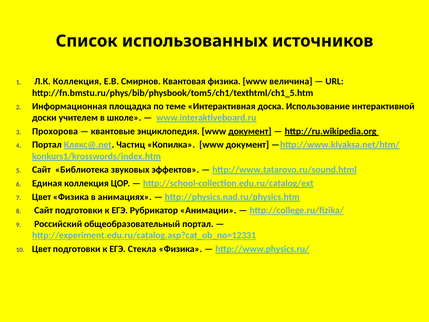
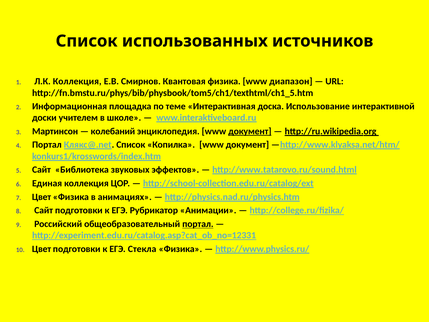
величина: величина -> диапазон
Прохорова: Прохорова -> Мартинсон
квантовые: квантовые -> колебаний
Клякс@.net Частиц: Частиц -> Список
портал at (198, 224) underline: none -> present
